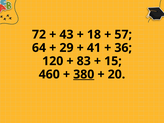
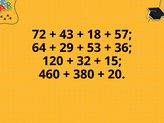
41: 41 -> 53
83: 83 -> 32
380 underline: present -> none
